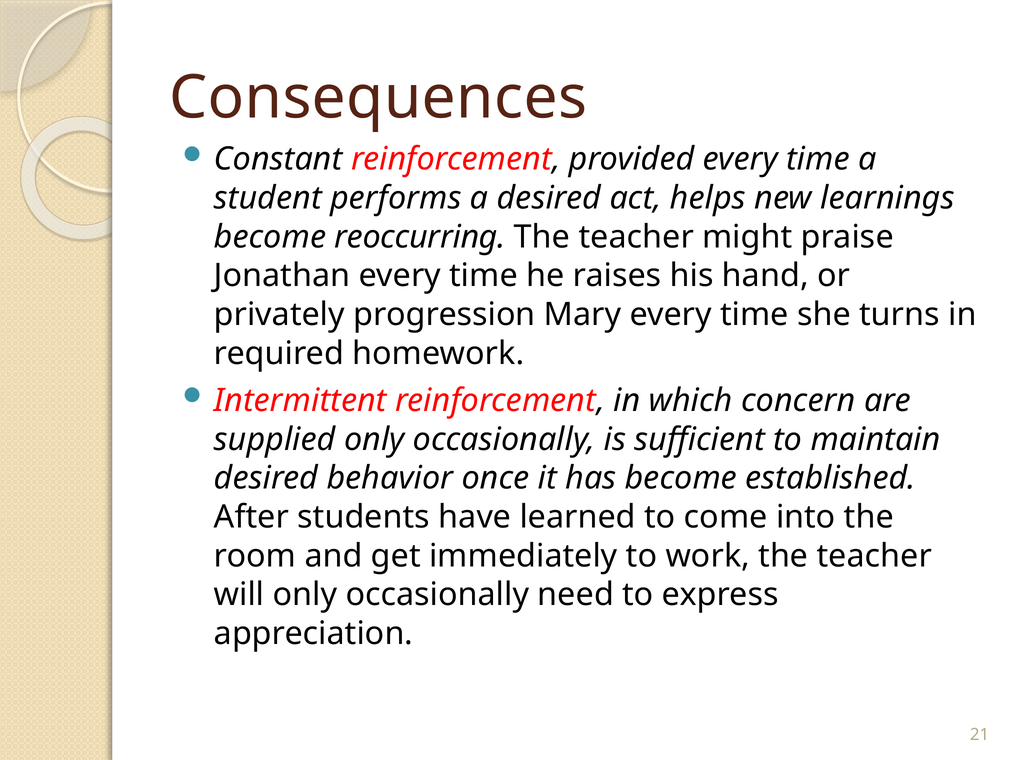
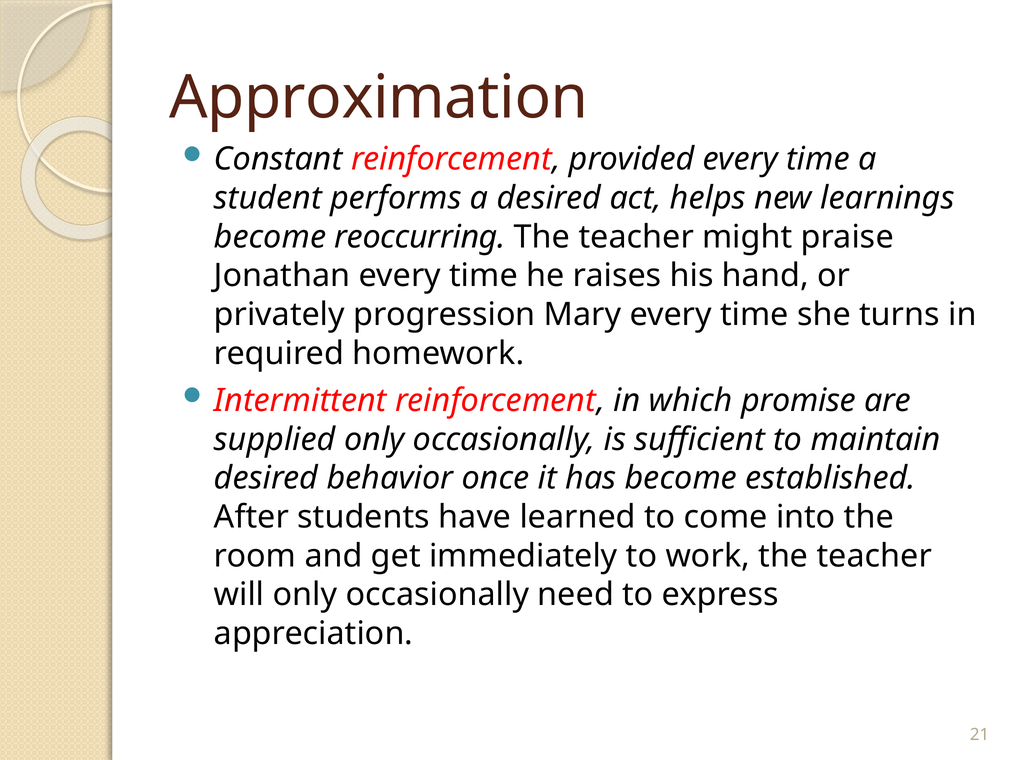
Consequences: Consequences -> Approximation
concern: concern -> promise
